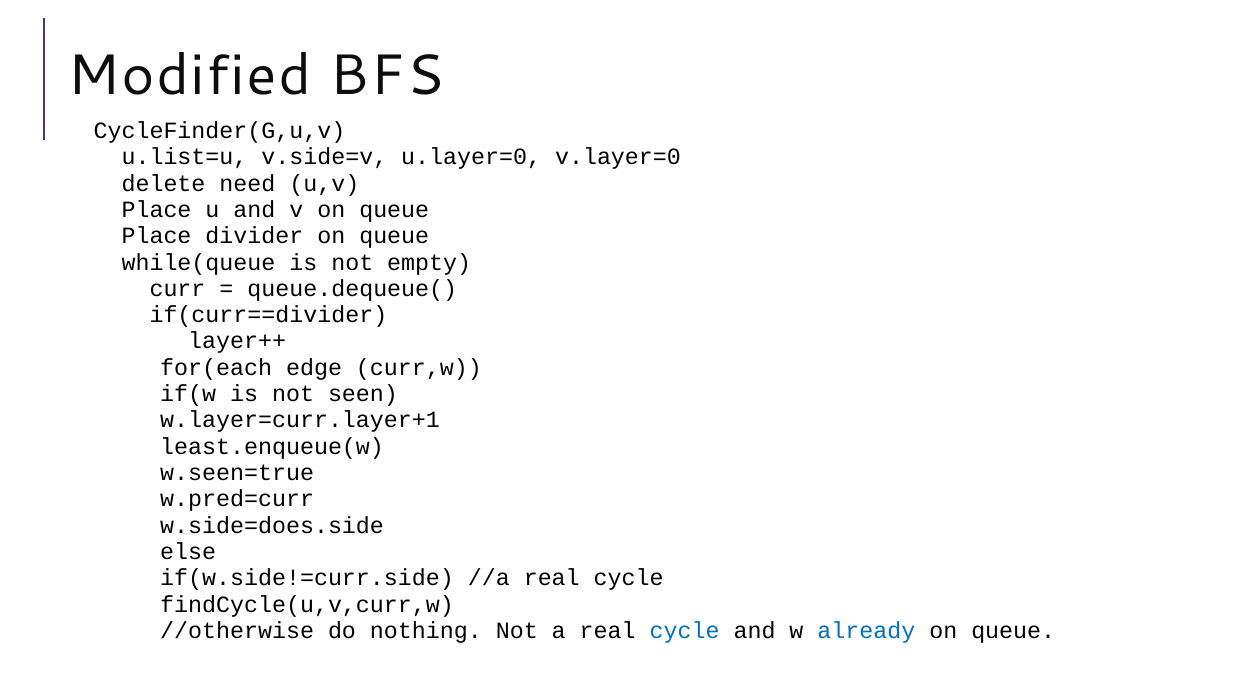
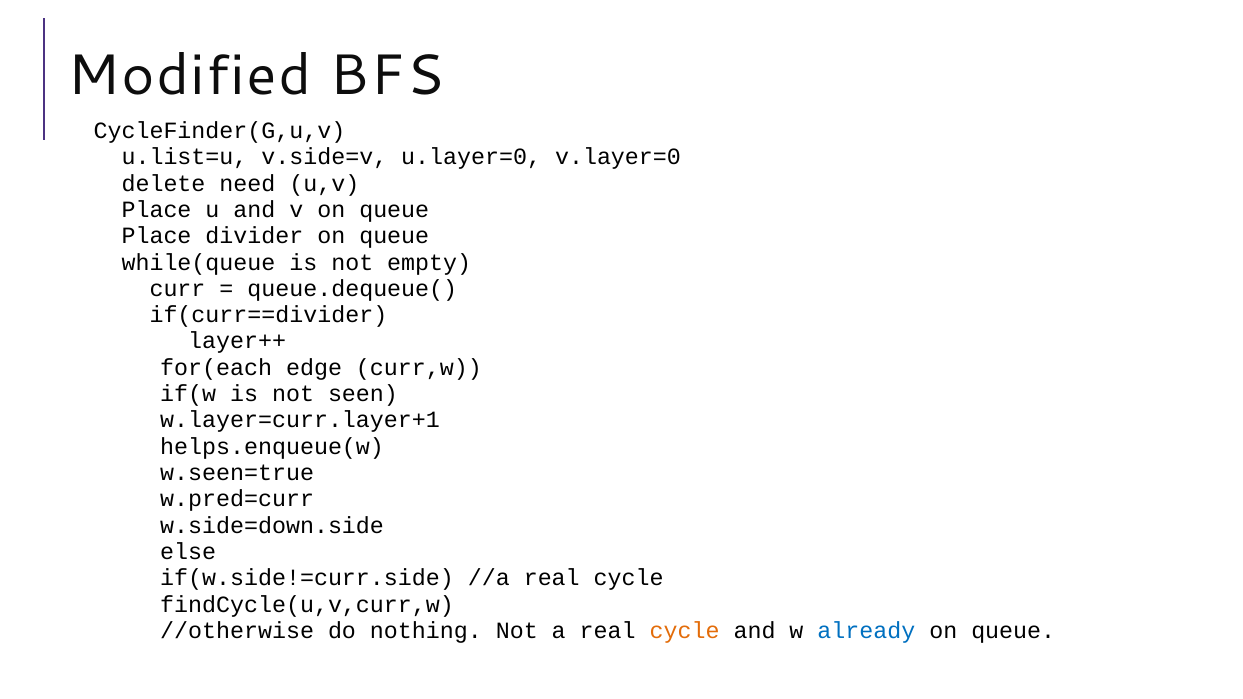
least.enqueue(w: least.enqueue(w -> helps.enqueue(w
w.side=does.side: w.side=does.side -> w.side=down.side
cycle at (685, 631) colour: blue -> orange
